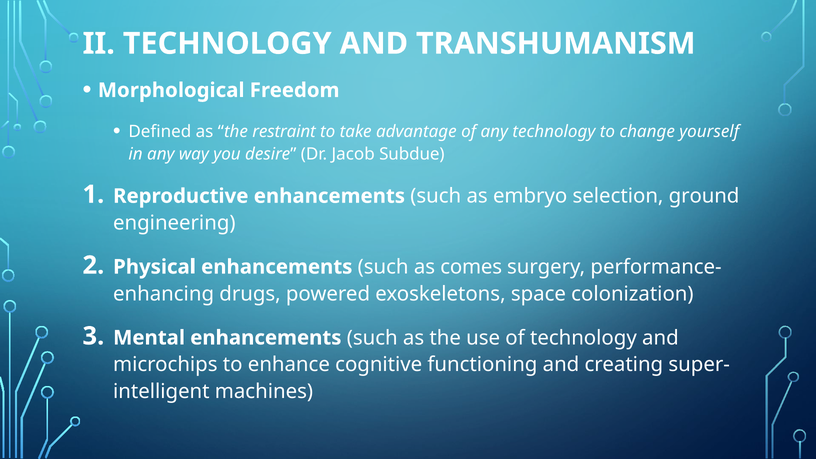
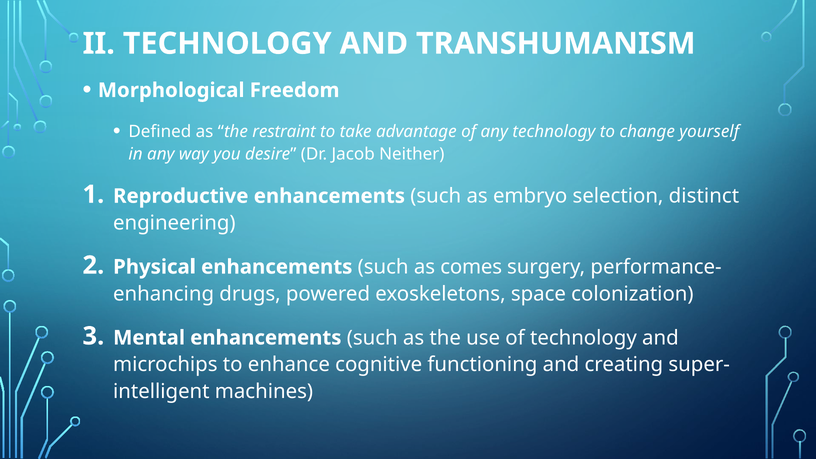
Subdue: Subdue -> Neither
ground: ground -> distinct
